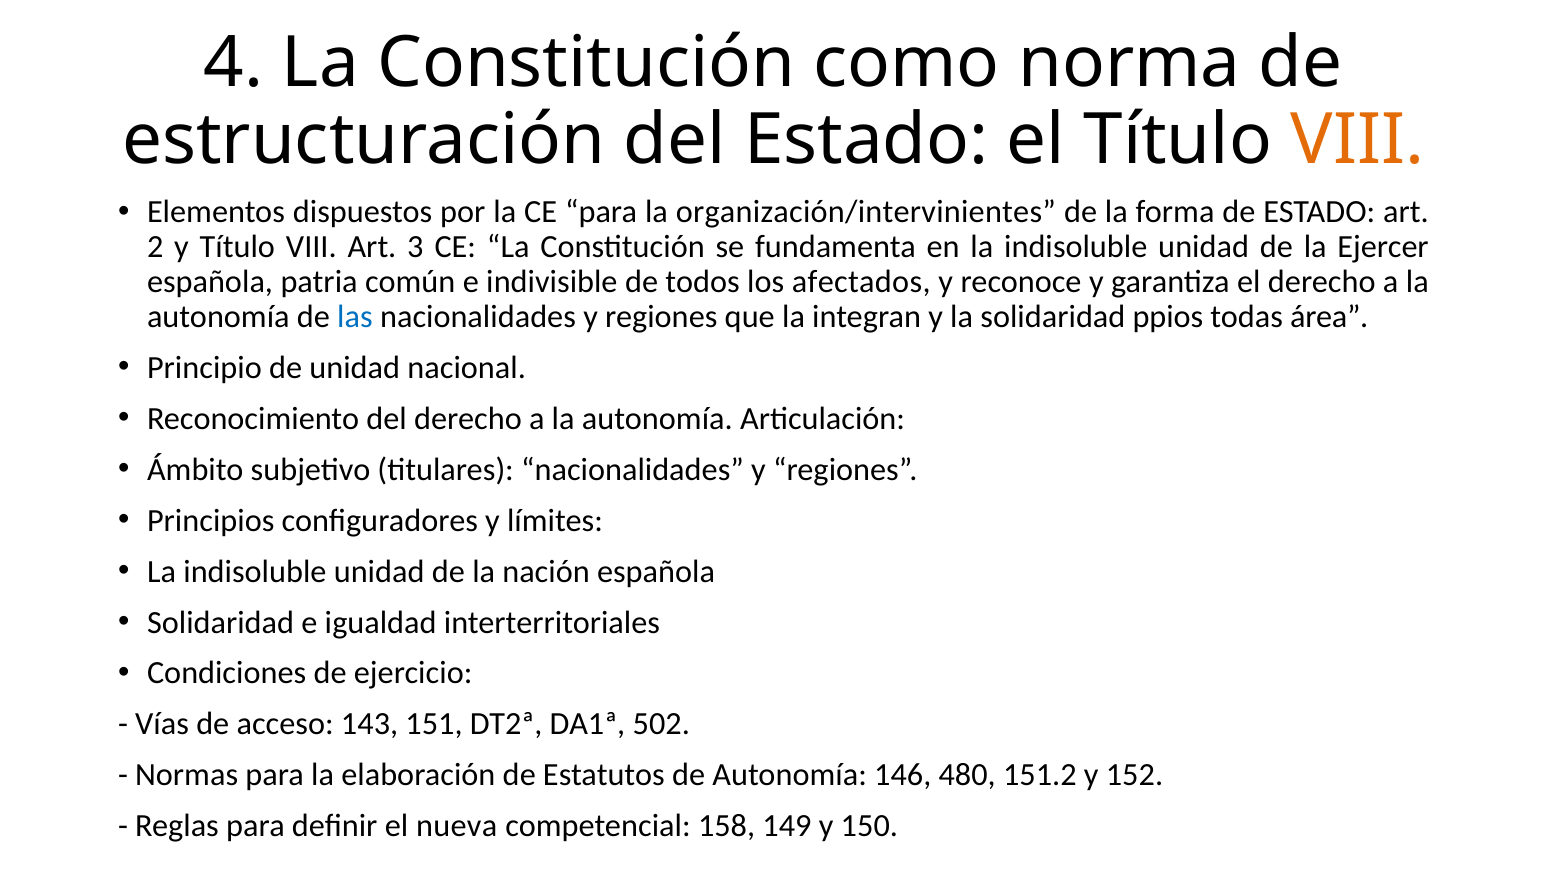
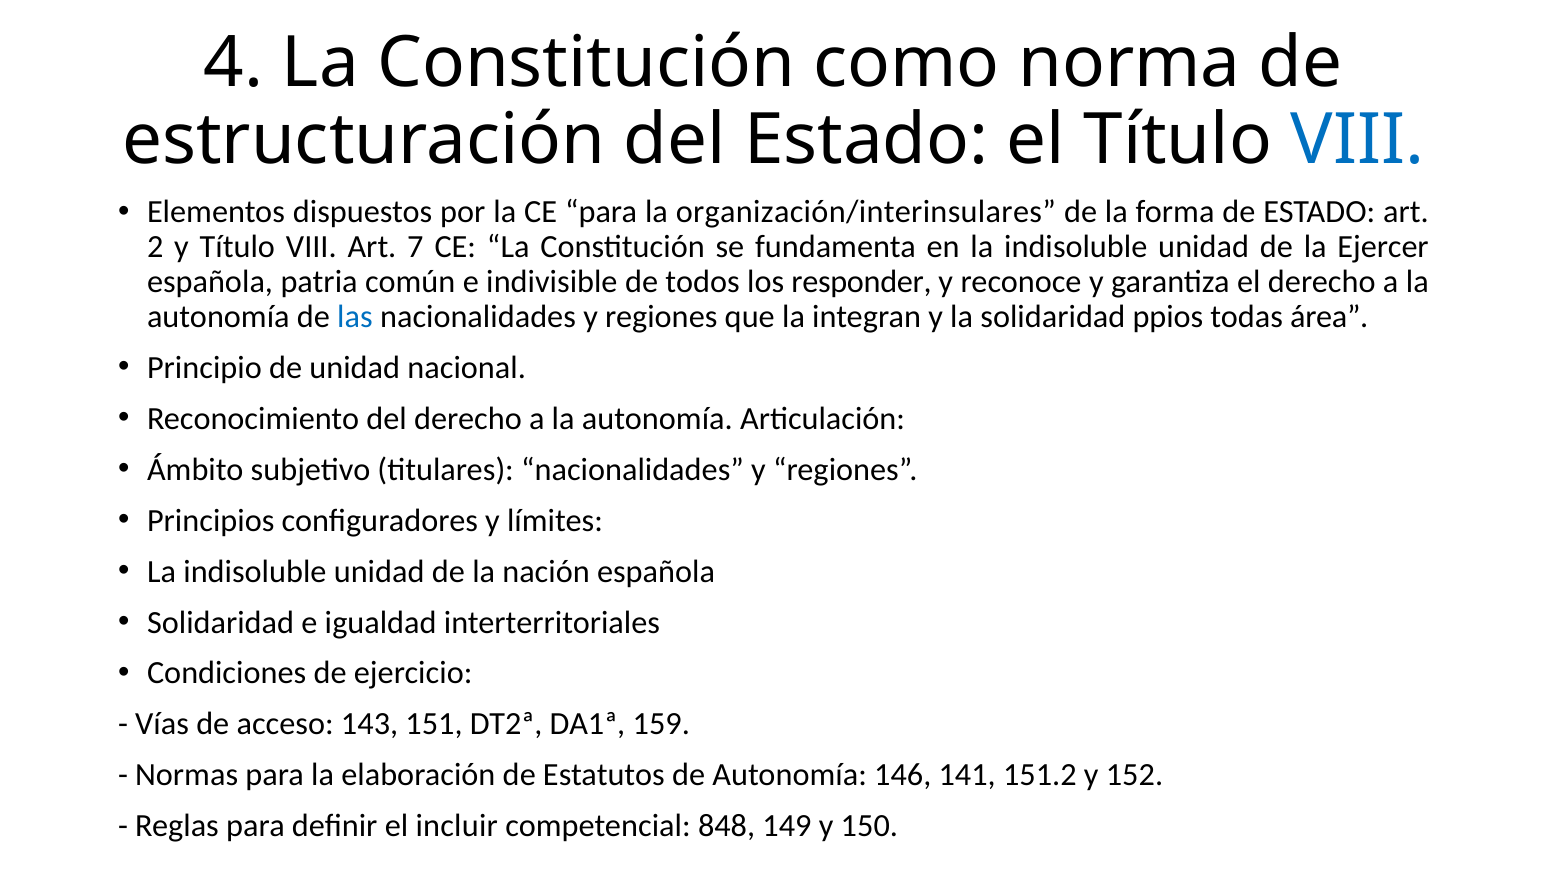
VIII at (1357, 140) colour: orange -> blue
organización/intervinientes: organización/intervinientes -> organización/interinsulares
3: 3 -> 7
afectados: afectados -> responder
502: 502 -> 159
480: 480 -> 141
nueva: nueva -> incluir
158: 158 -> 848
